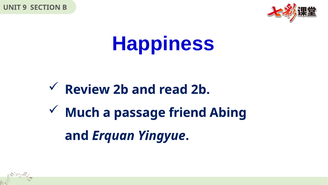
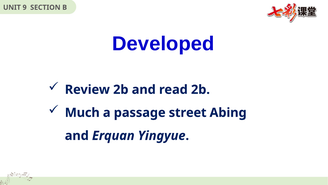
Happiness: Happiness -> Developed
friend: friend -> street
